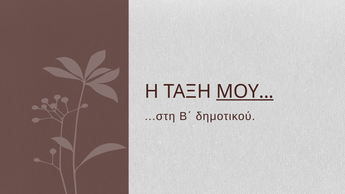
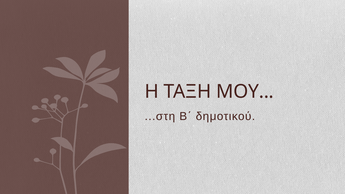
ΜΟΥ underline: present -> none
